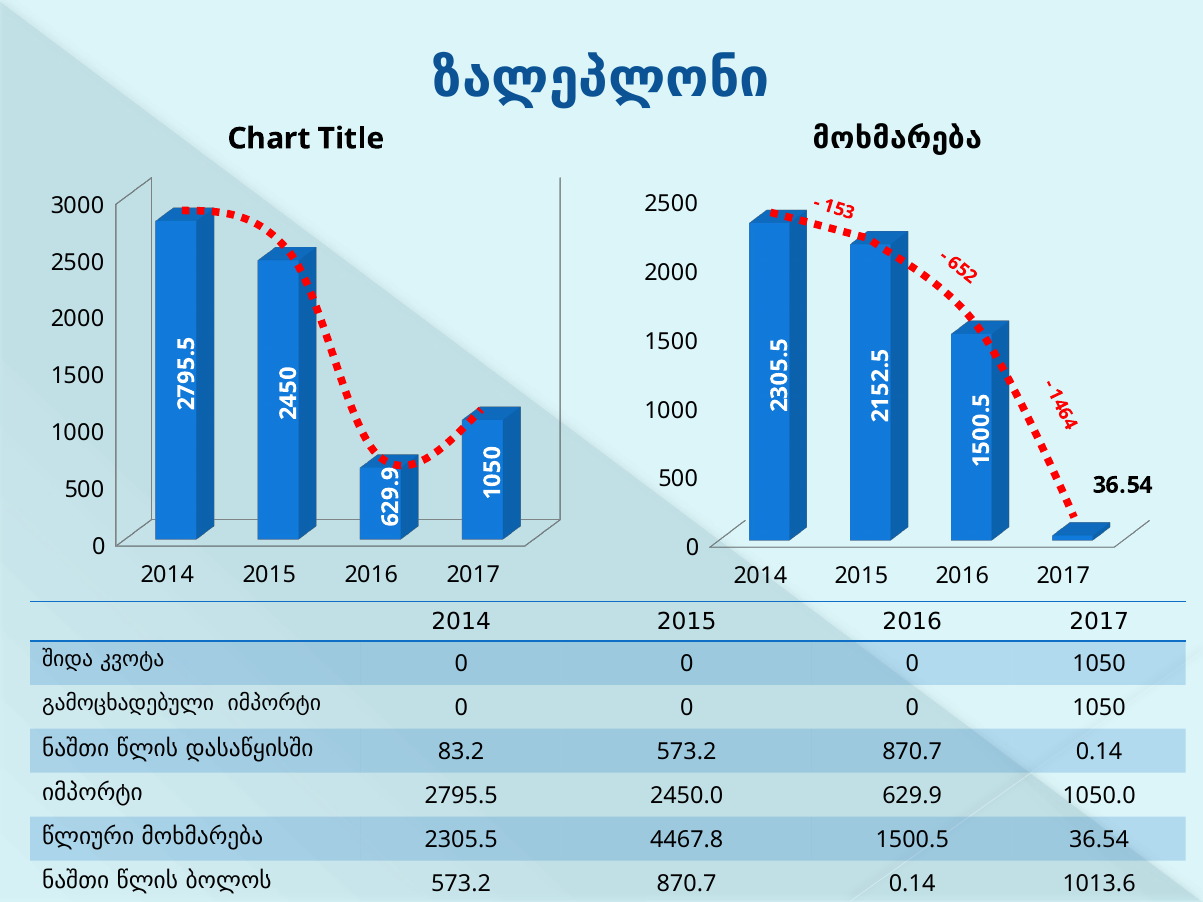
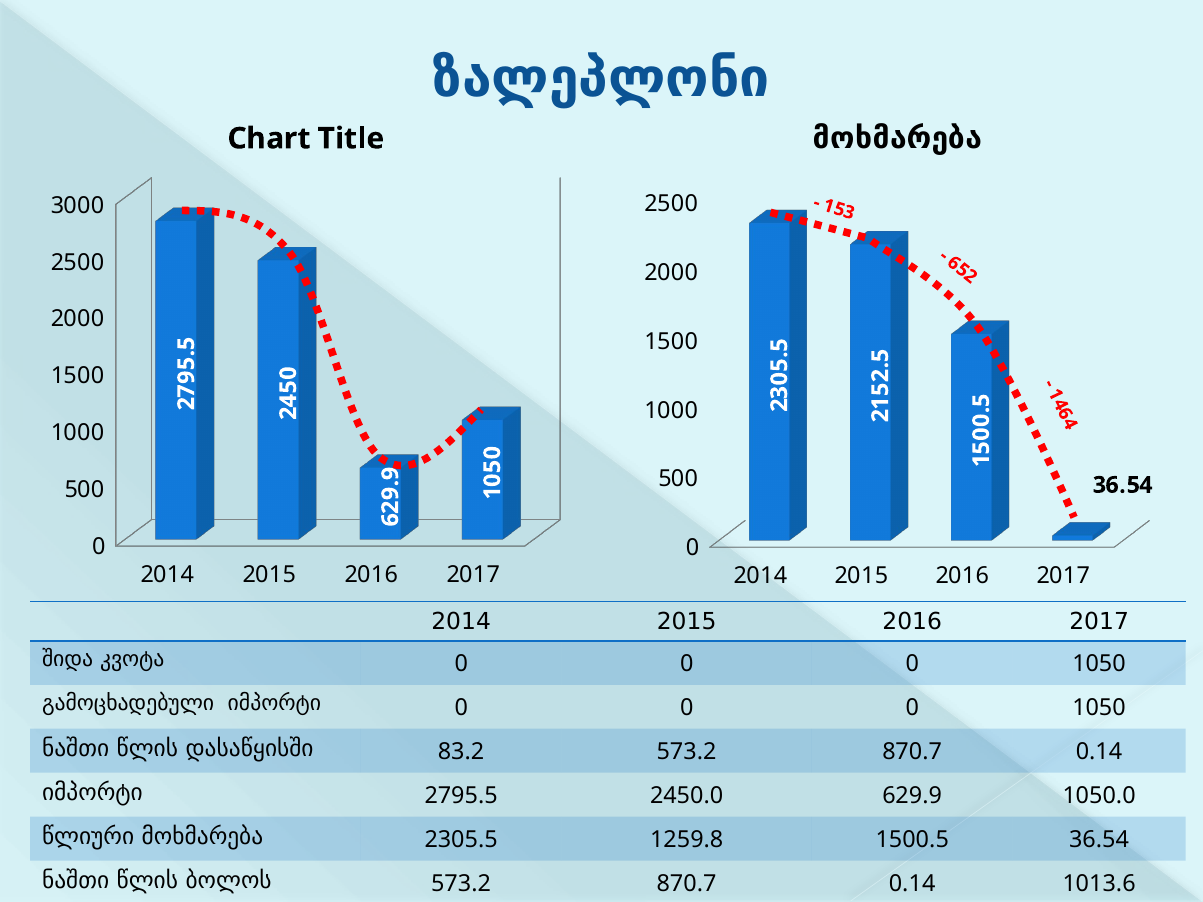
4467.8: 4467.8 -> 1259.8
